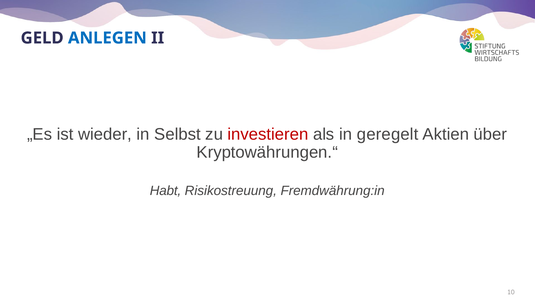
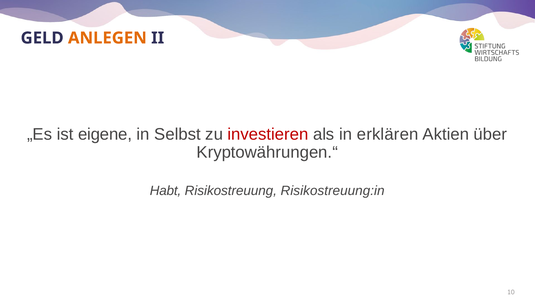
ANLEGEN colour: blue -> orange
wieder: wieder -> eigene
geregelt: geregelt -> erklären
Fremdwährung:in: Fremdwährung:in -> Risikostreuung:in
